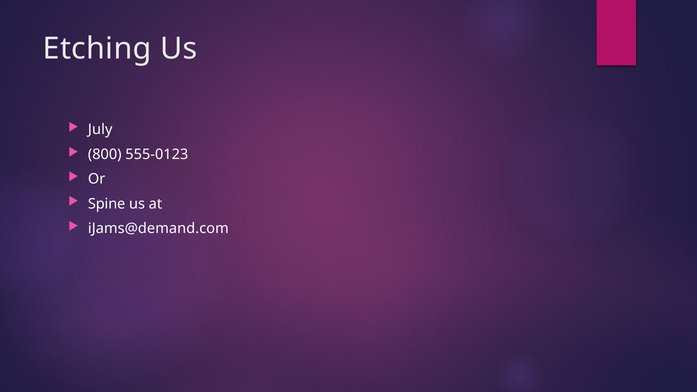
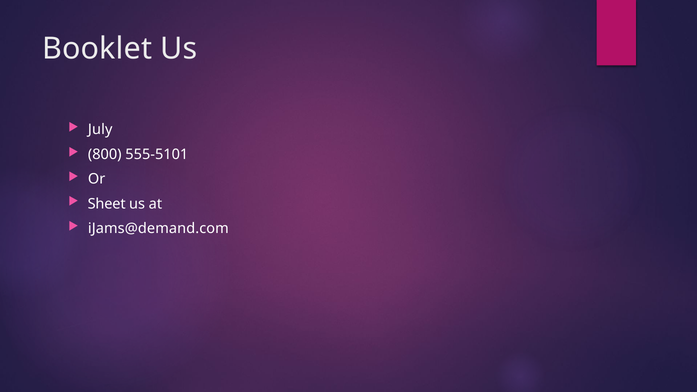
Etching: Etching -> Booklet
555-0123: 555-0123 -> 555-5101
Spine: Spine -> Sheet
